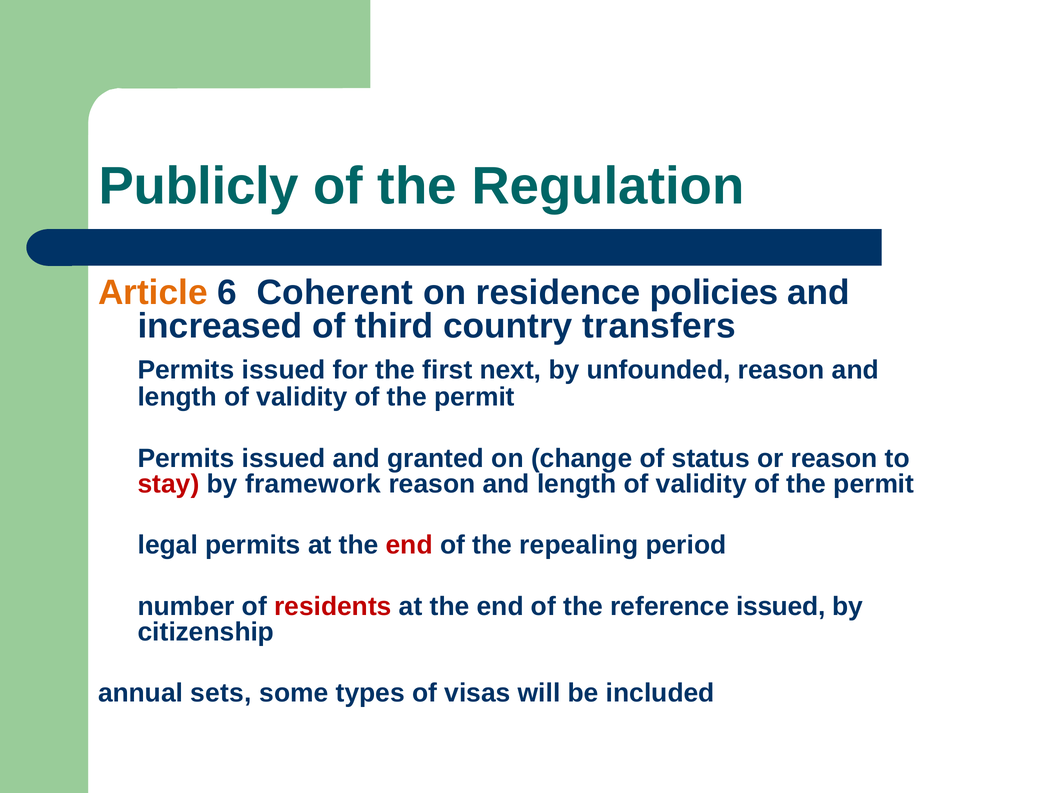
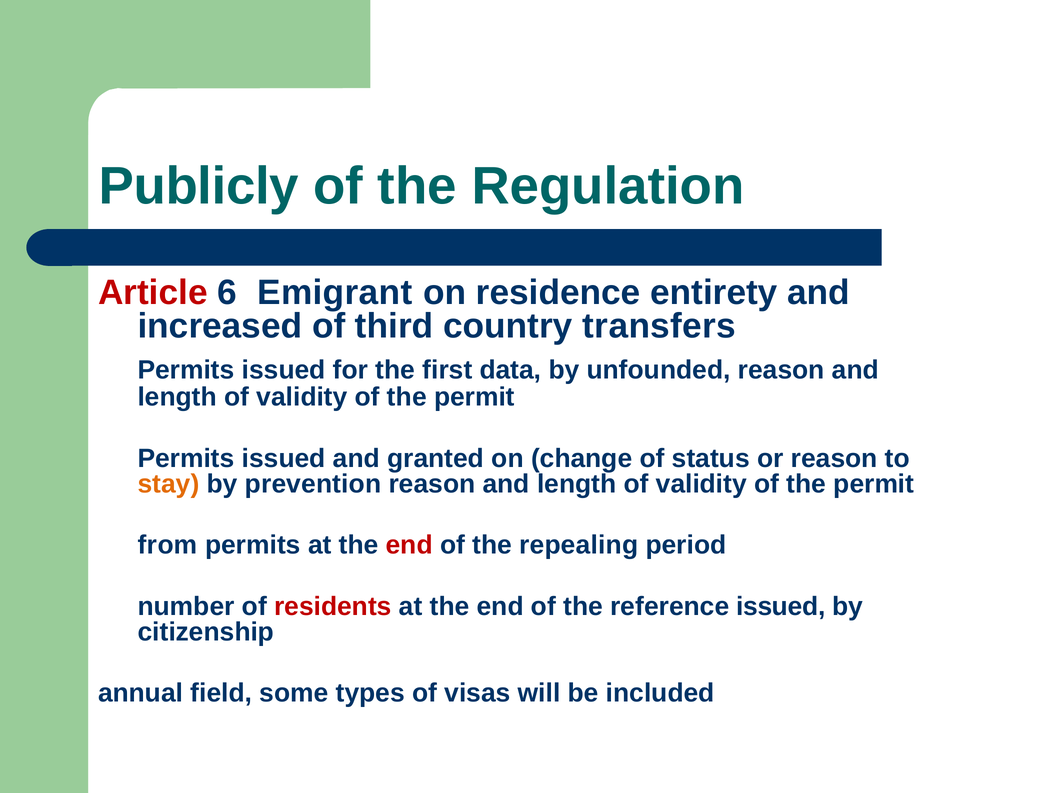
Article colour: orange -> red
Coherent: Coherent -> Emigrant
policies: policies -> entirety
next: next -> data
stay colour: red -> orange
framework: framework -> prevention
legal: legal -> from
sets: sets -> field
